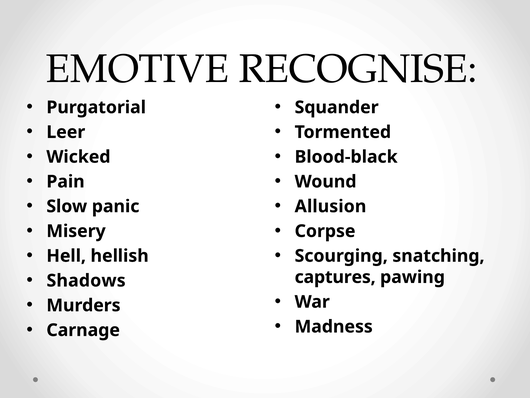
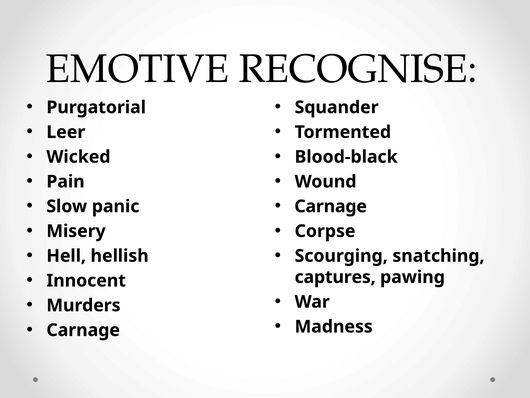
Allusion at (330, 206): Allusion -> Carnage
Shadows: Shadows -> Innocent
